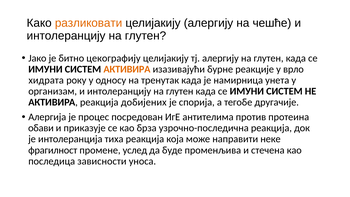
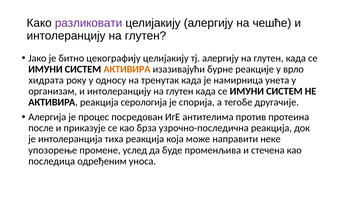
разликовати colour: orange -> purple
добијених: добијених -> серологија
обави: обави -> после
фрагилност: фрагилност -> упозорење
зависности: зависности -> одређеним
